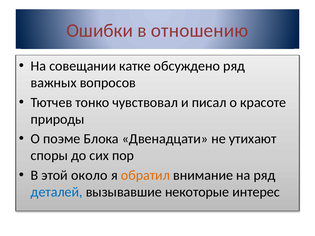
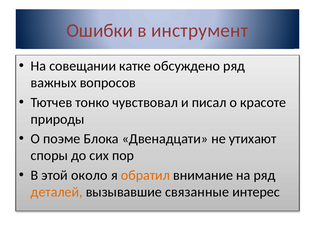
отношению: отношению -> инструмент
деталей colour: blue -> orange
некоторые: некоторые -> связанные
